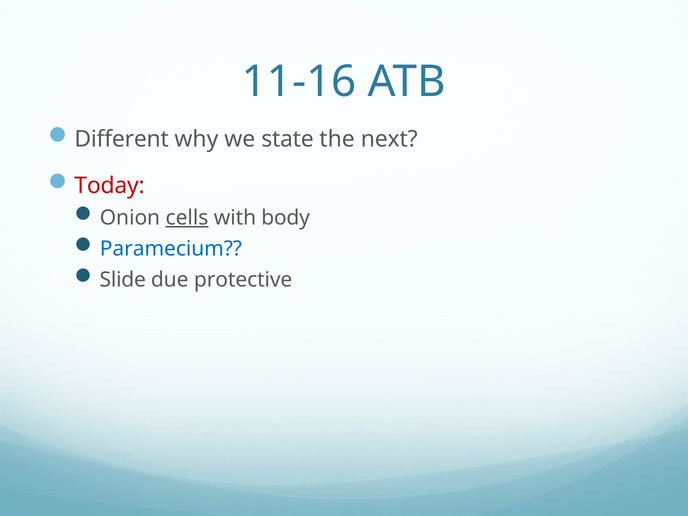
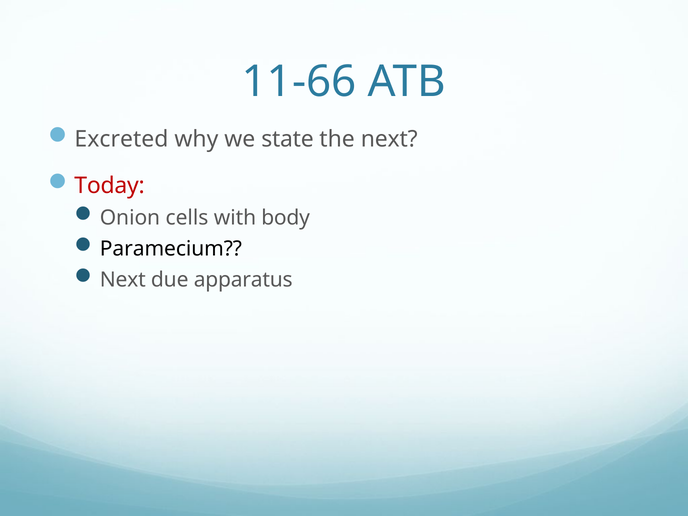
11-16: 11-16 -> 11-66
Different: Different -> Excreted
cells underline: present -> none
Paramecium colour: blue -> black
Slide at (123, 280): Slide -> Next
protective: protective -> apparatus
